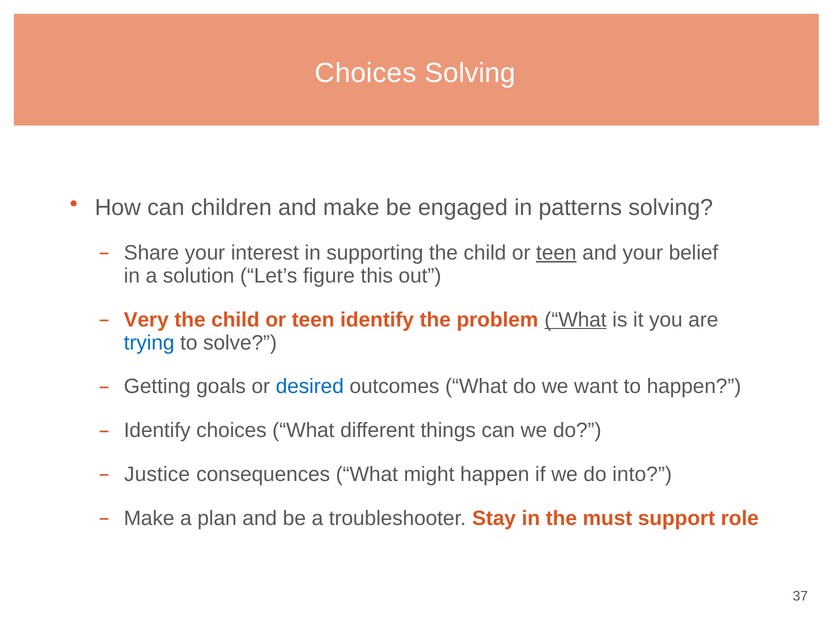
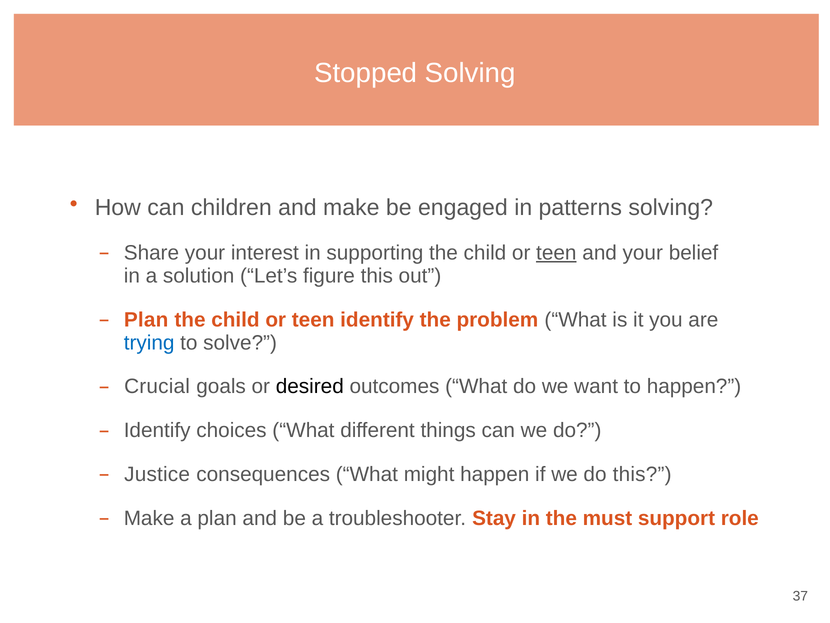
Choices at (366, 73): Choices -> Stopped
Very at (146, 319): Very -> Plan
What at (576, 319) underline: present -> none
Getting: Getting -> Crucial
desired colour: blue -> black
do into: into -> this
